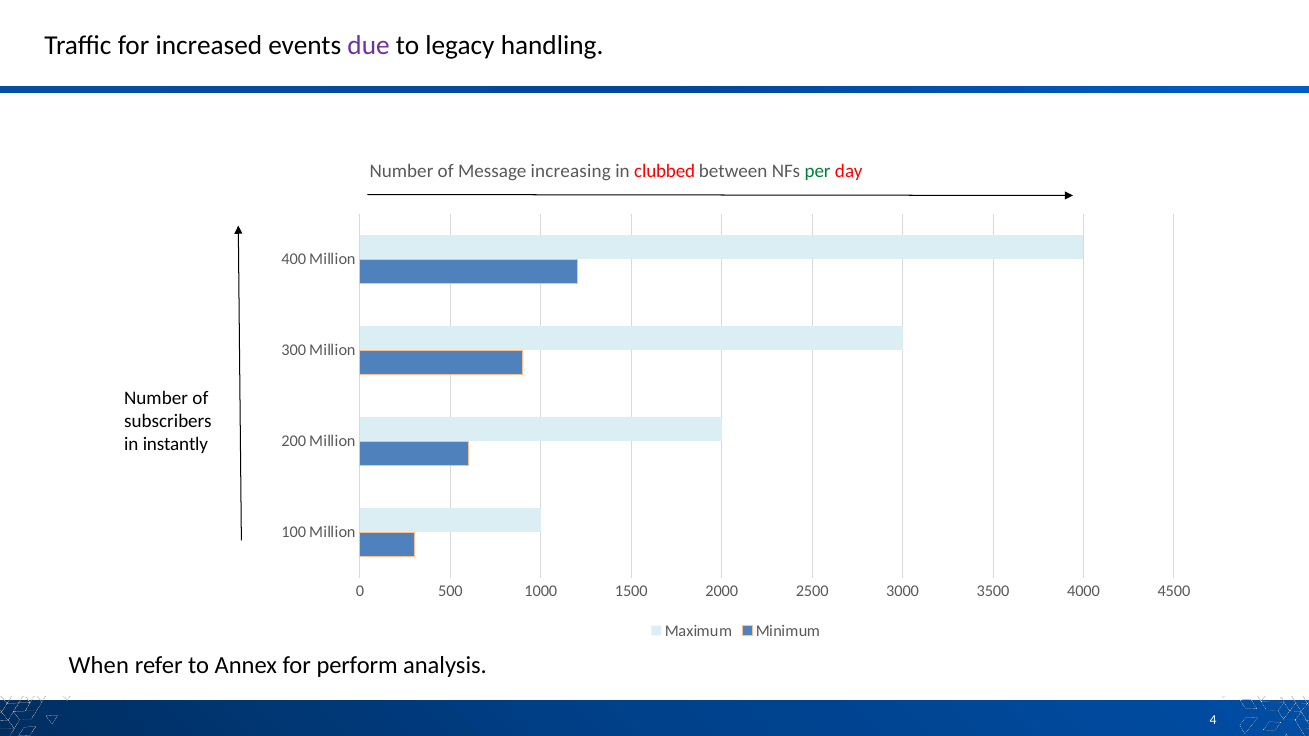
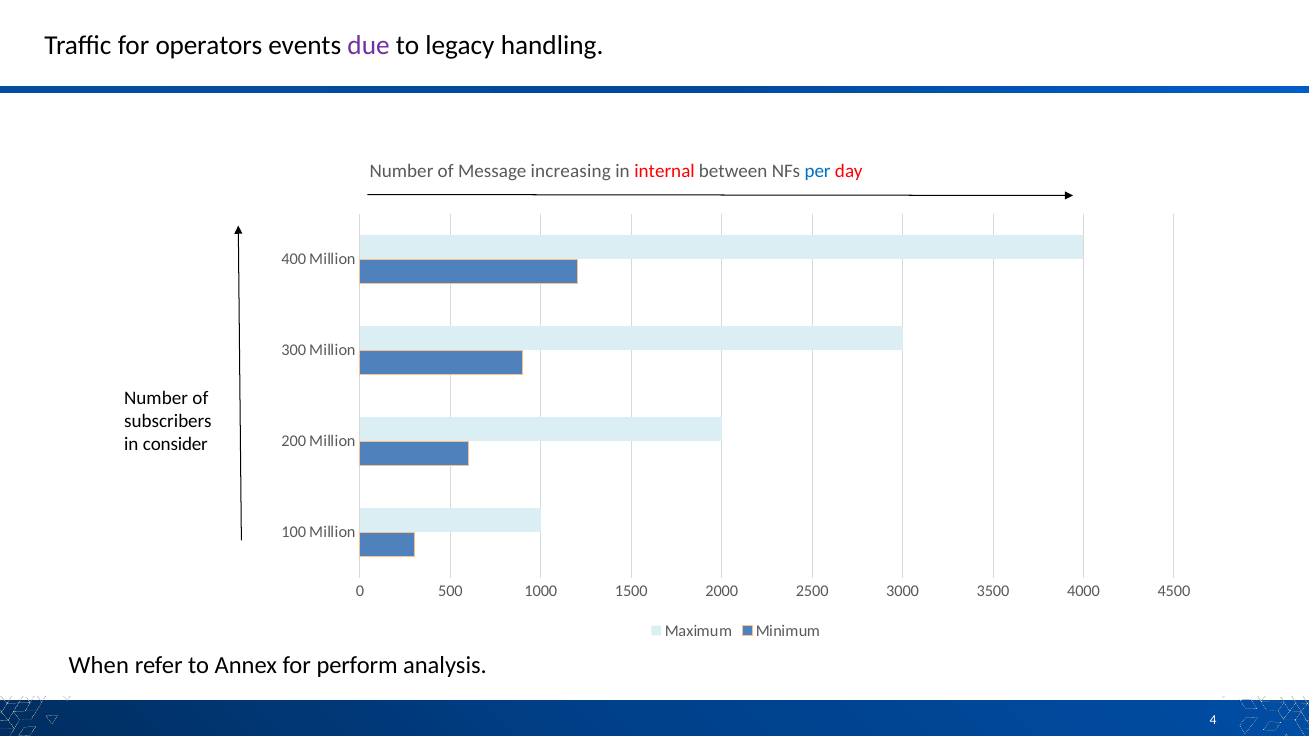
increased: increased -> operators
clubbed: clubbed -> internal
per colour: green -> blue
instantly: instantly -> consider
